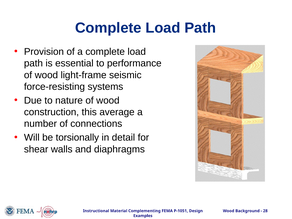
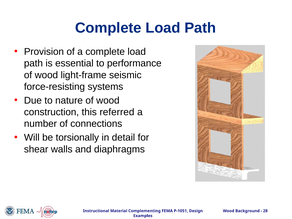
average: average -> referred
